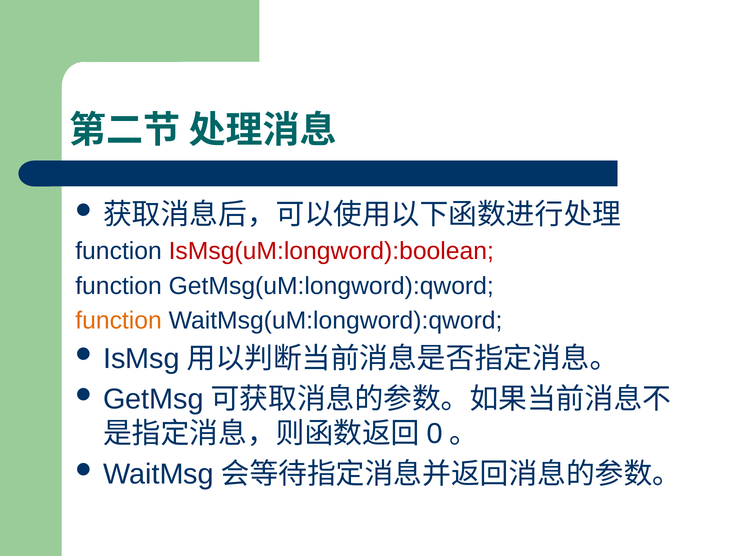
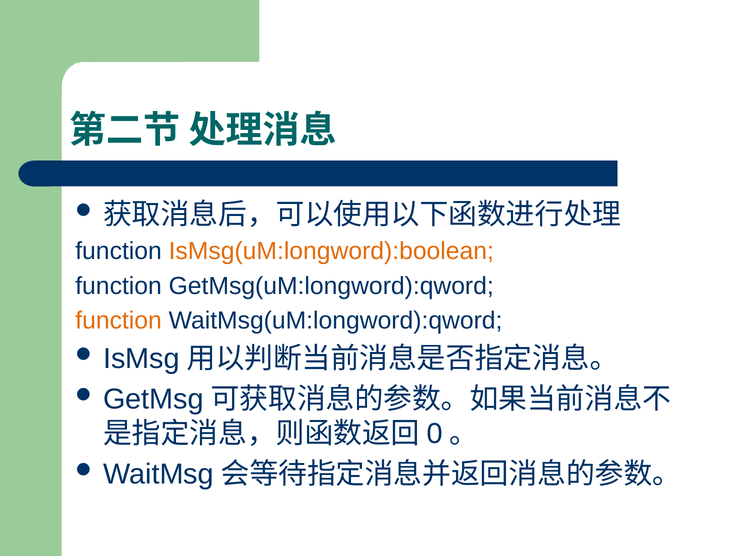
IsMsg(uM:longword):boolean colour: red -> orange
